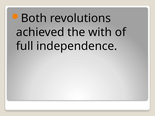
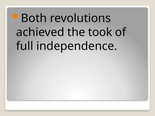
with: with -> took
